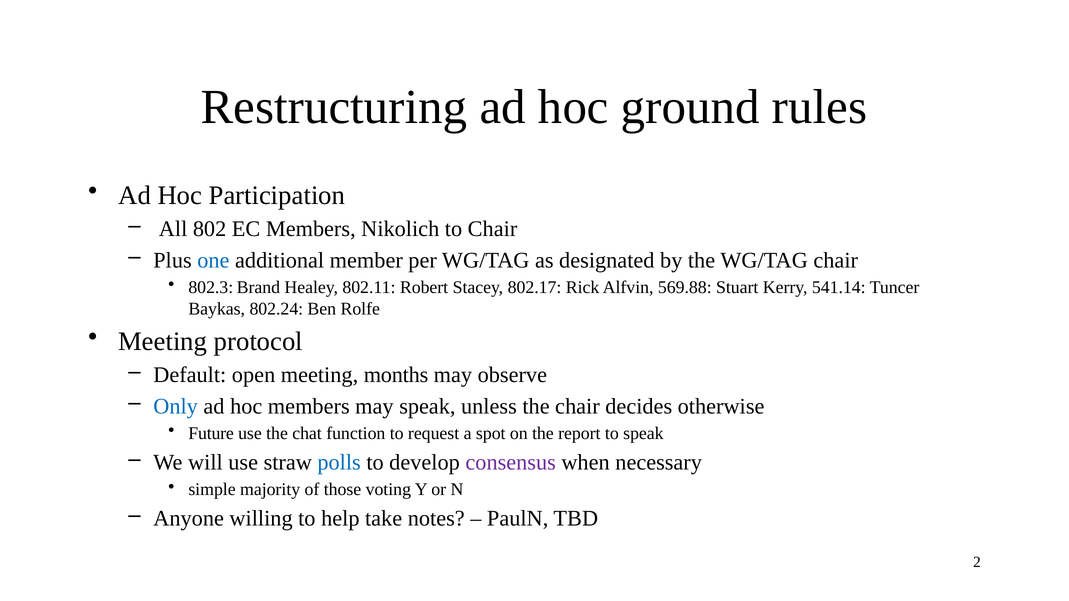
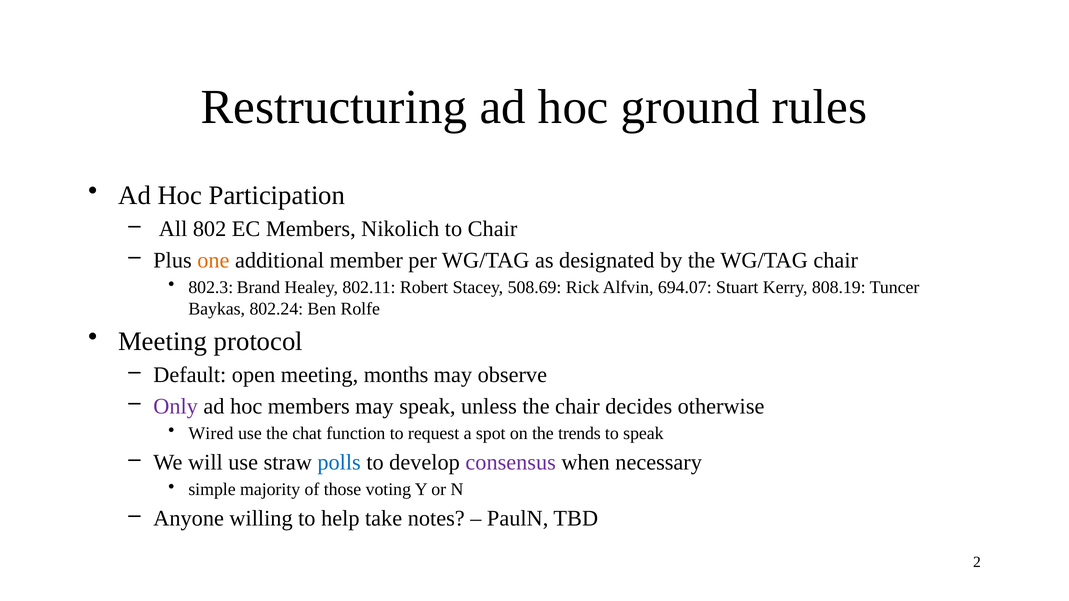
one colour: blue -> orange
802.17: 802.17 -> 508.69
569.88: 569.88 -> 694.07
541.14: 541.14 -> 808.19
Only colour: blue -> purple
Future: Future -> Wired
report: report -> trends
